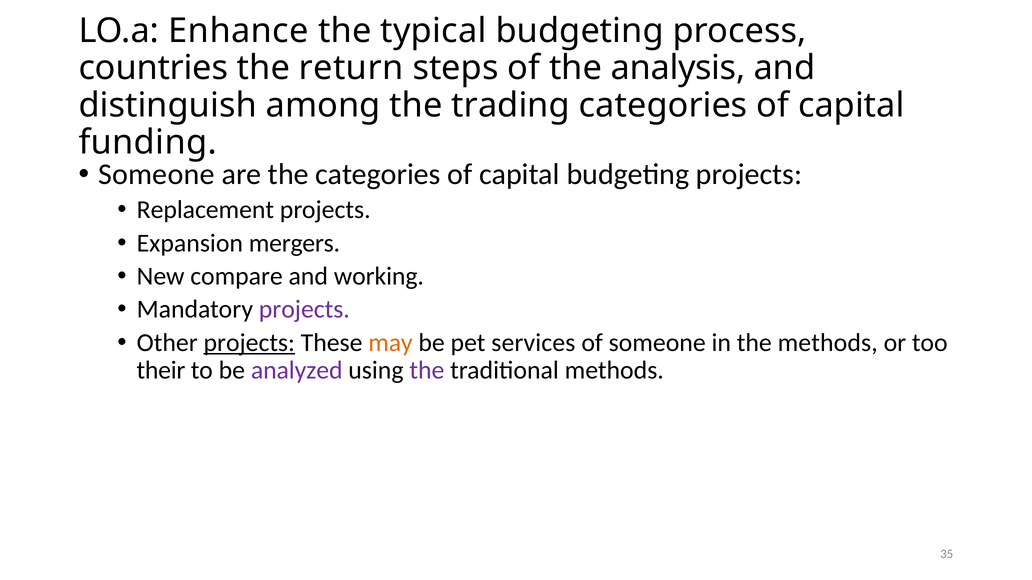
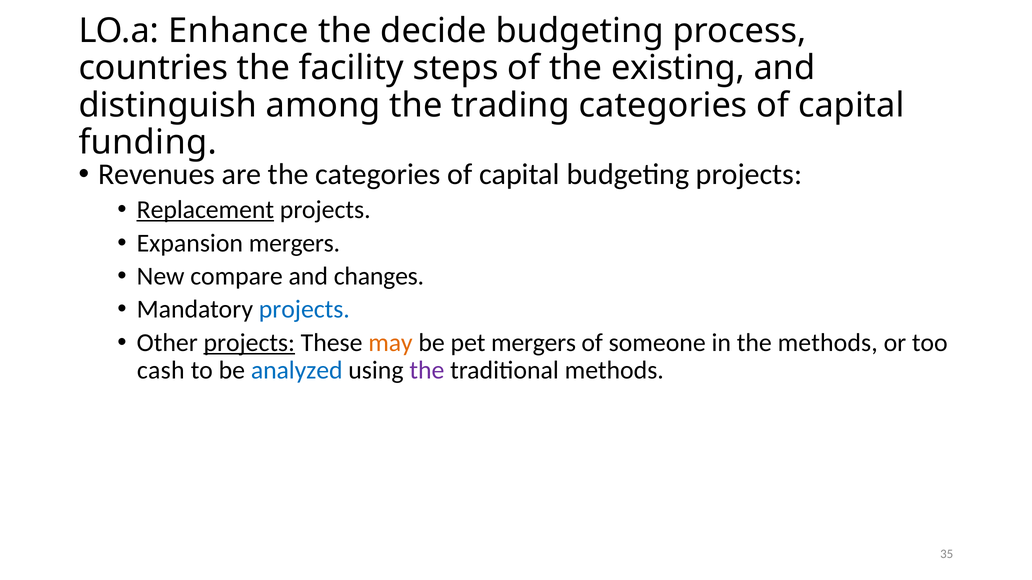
typical: typical -> decide
return: return -> facility
analysis: analysis -> existing
Someone at (156, 174): Someone -> Revenues
Replacement underline: none -> present
working: working -> changes
projects at (304, 310) colour: purple -> blue
pet services: services -> mergers
their: their -> cash
analyzed colour: purple -> blue
